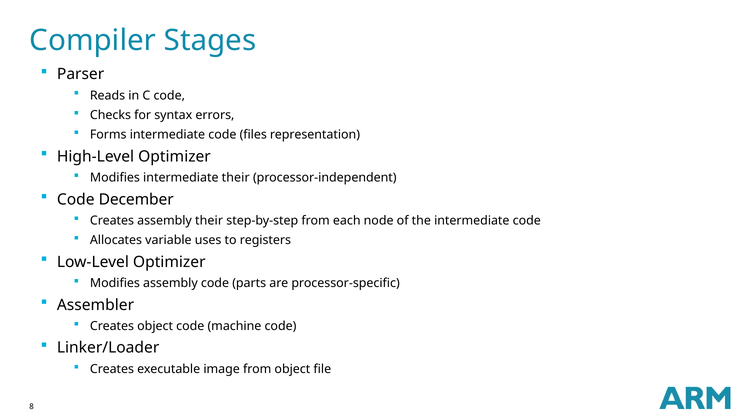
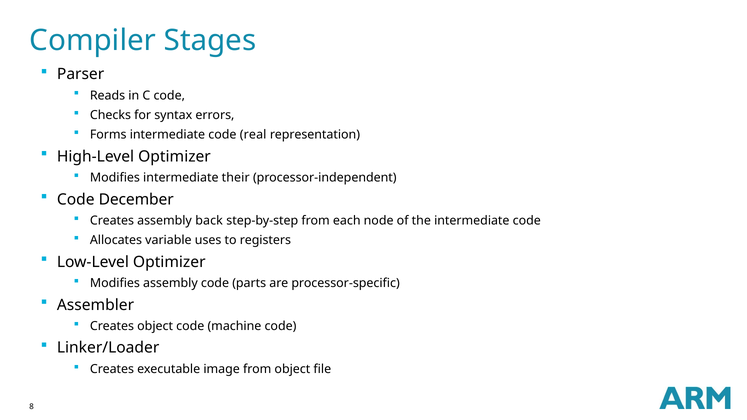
files: files -> real
assembly their: their -> back
